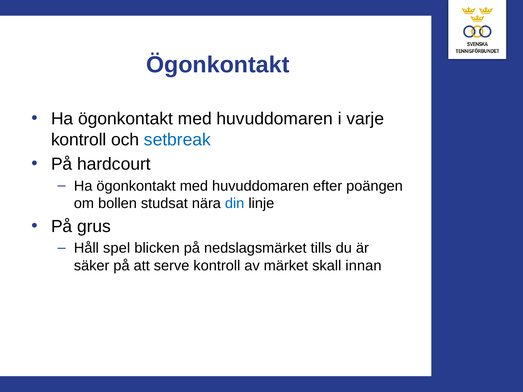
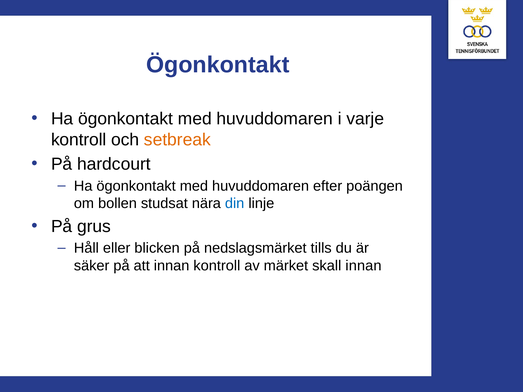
setbreak colour: blue -> orange
spel: spel -> eller
att serve: serve -> innan
